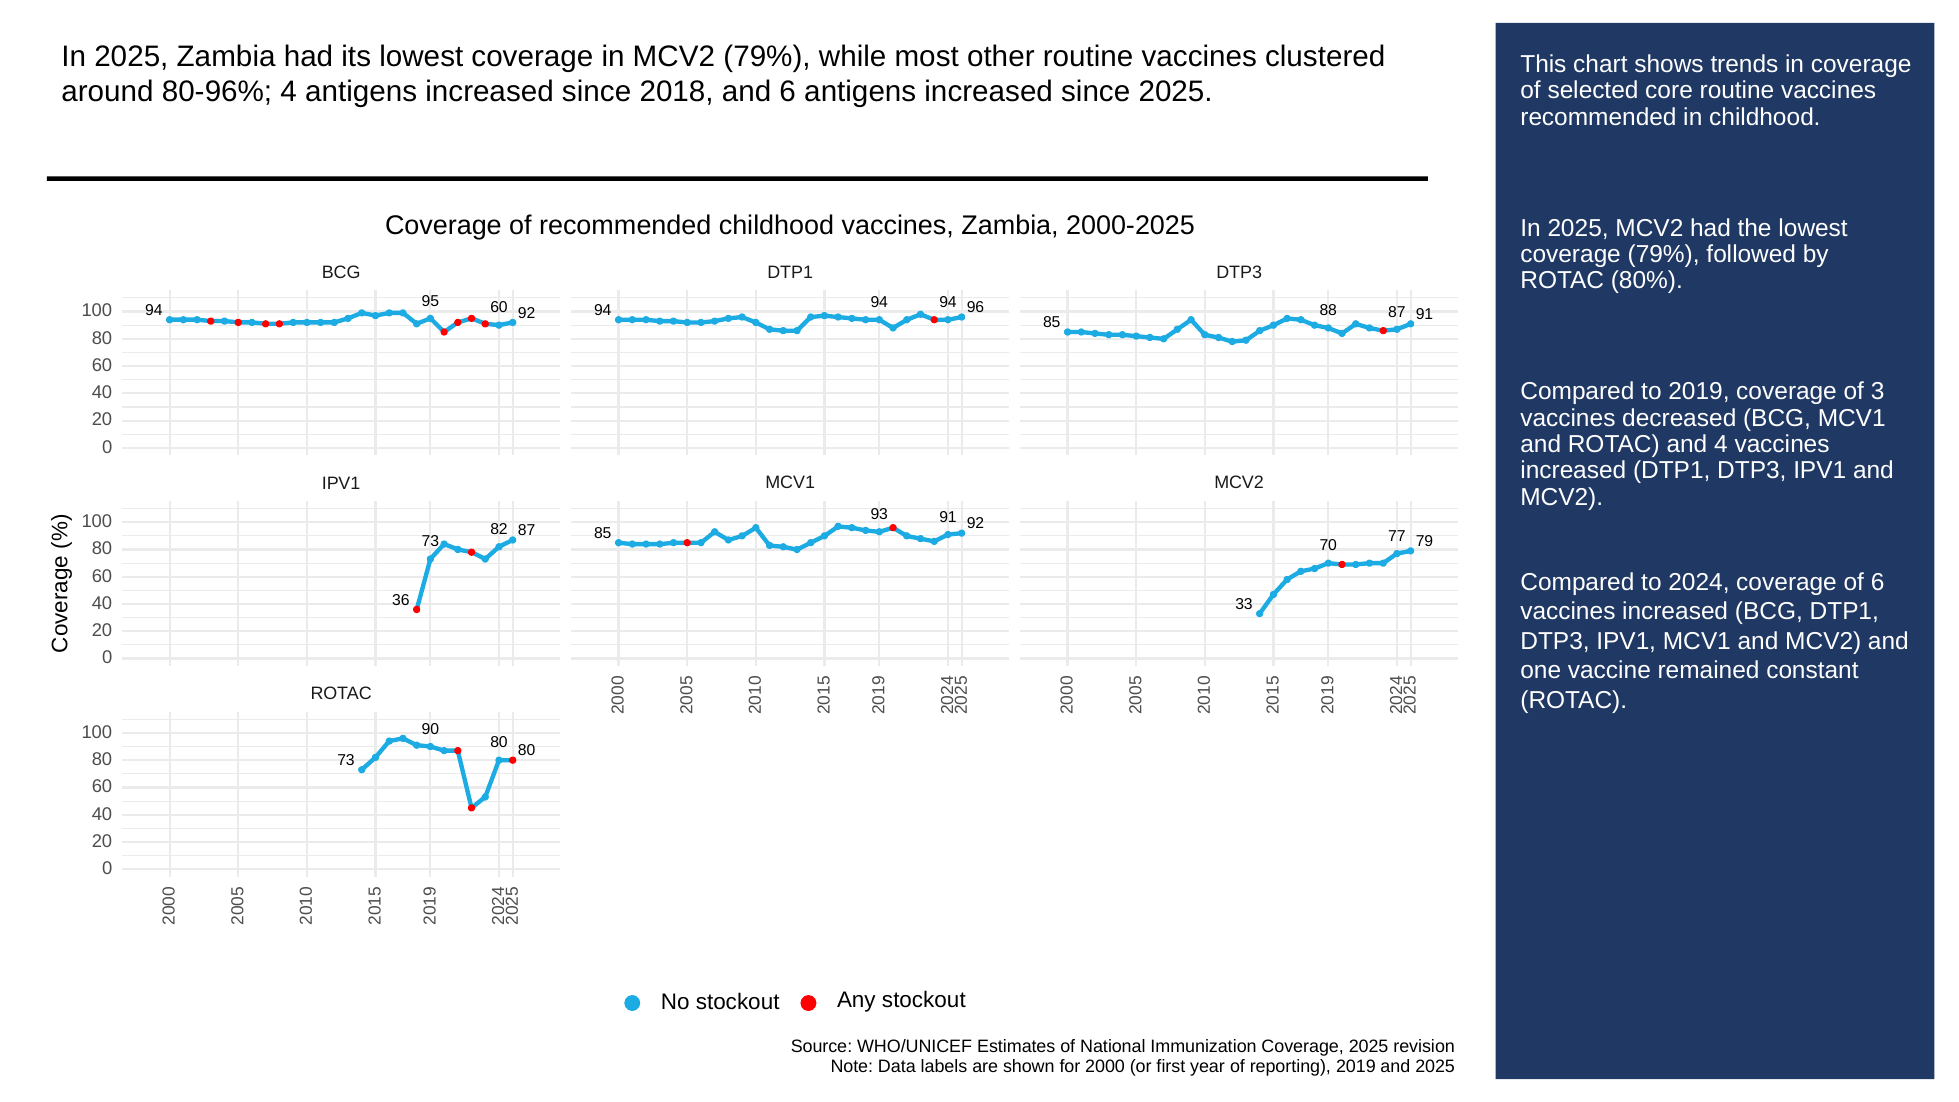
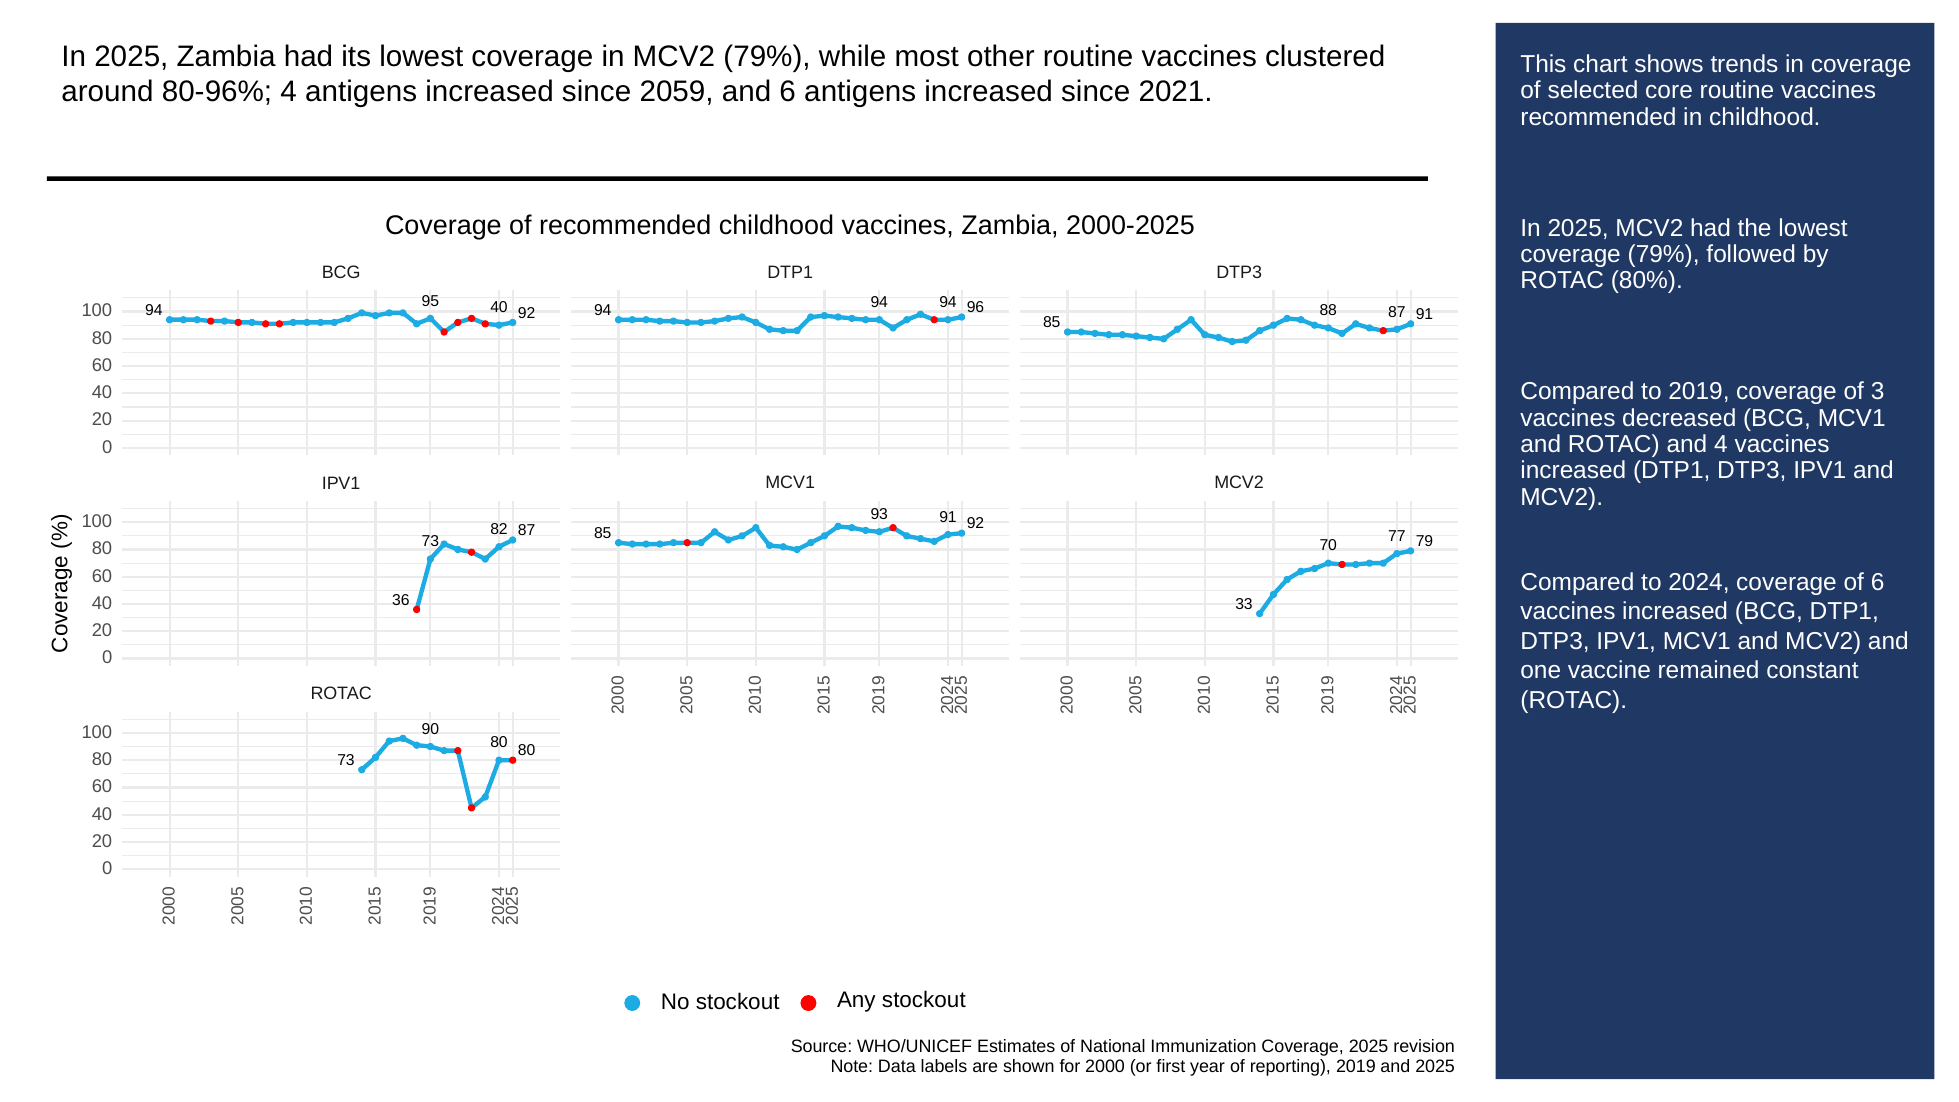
2018: 2018 -> 2059
since 2025: 2025 -> 2021
95 60: 60 -> 40
